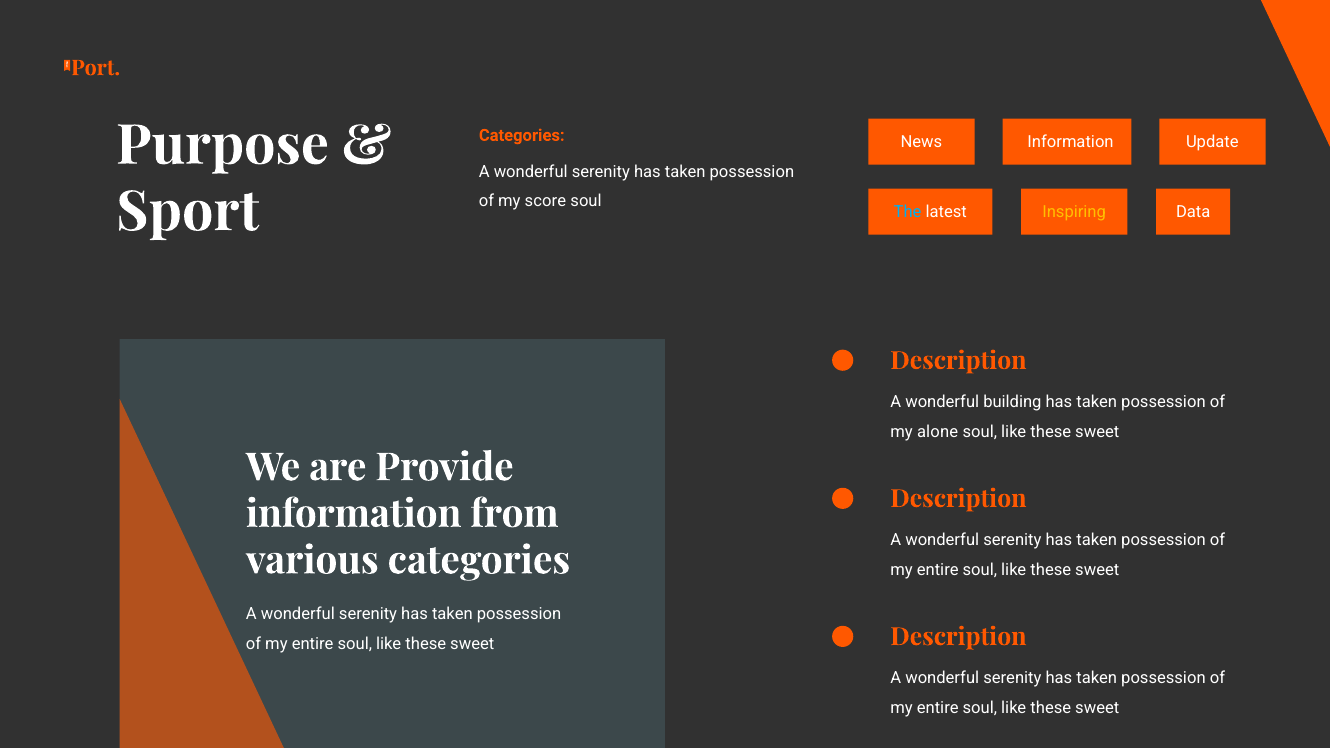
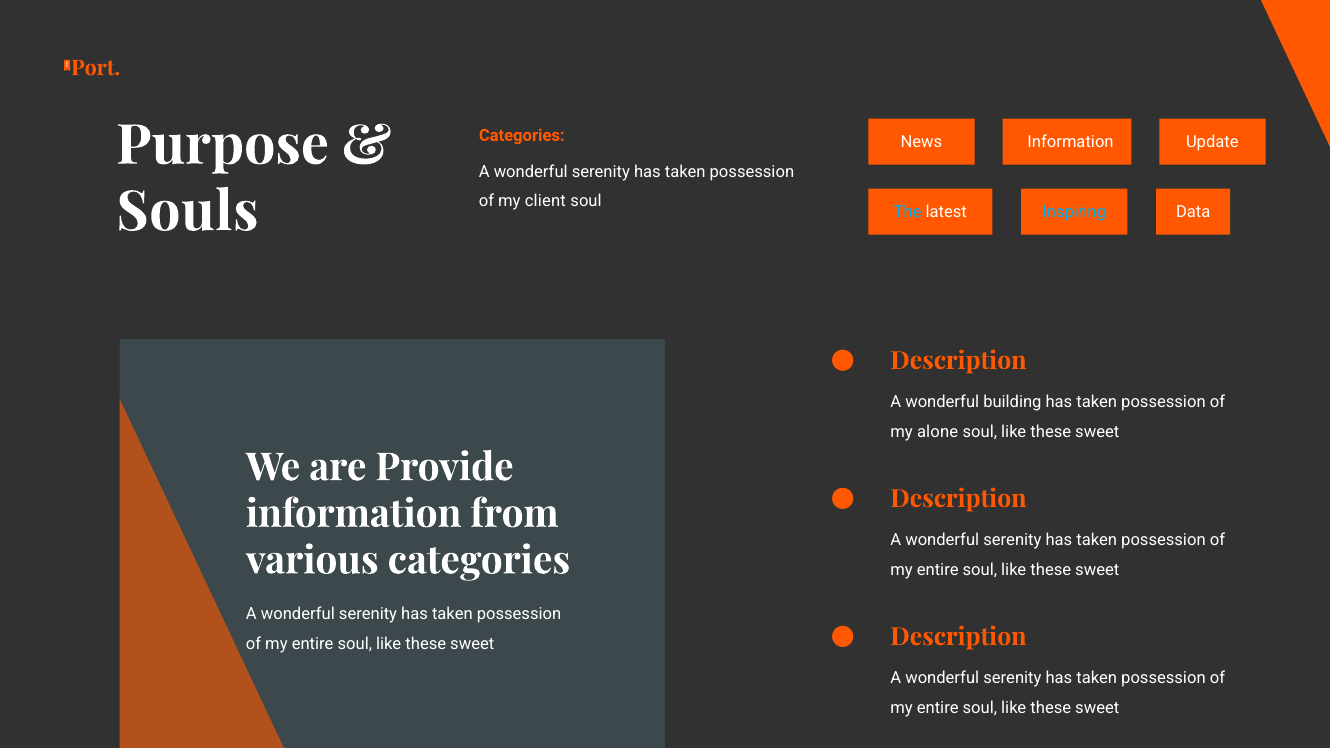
Sport: Sport -> Souls
score: score -> client
Inspiring colour: yellow -> light blue
